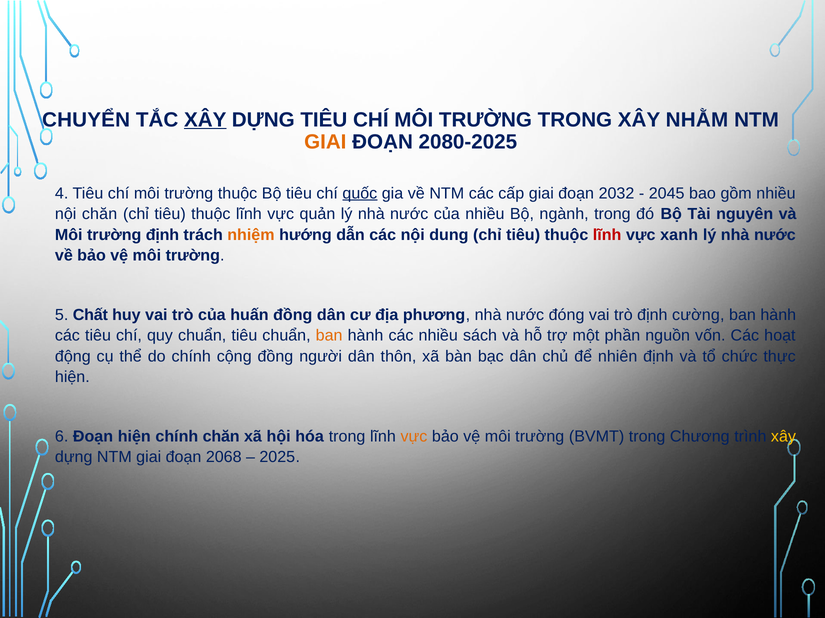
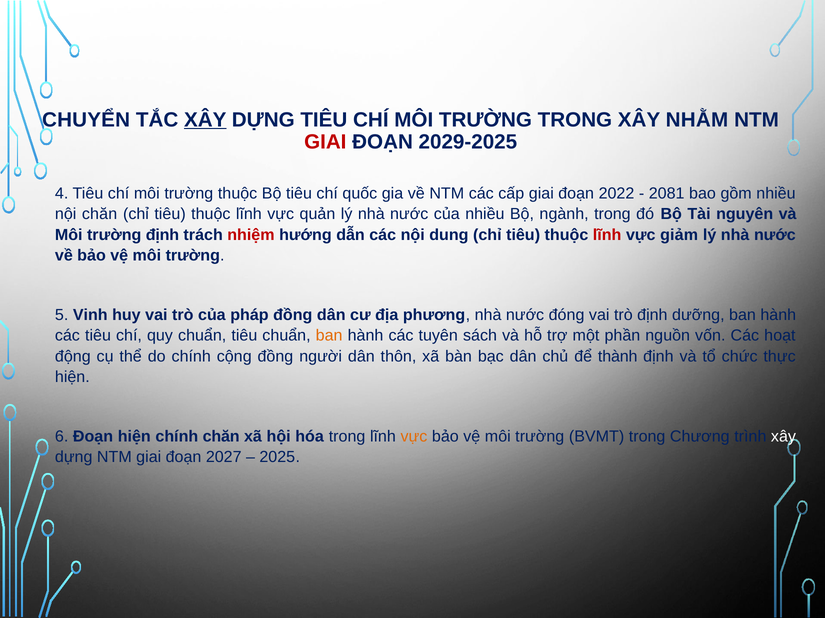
GIAI at (325, 142) colour: orange -> red
2080-2025: 2080-2025 -> 2029-2025
quốc underline: present -> none
2032: 2032 -> 2022
2045: 2045 -> 2081
nhiệm colour: orange -> red
xanh: xanh -> giảm
Chất: Chất -> Vinh
huấn: huấn -> pháp
cường: cường -> dưỡng
các nhiều: nhiều -> tuyên
nhiên: nhiên -> thành
xây at (783, 437) colour: yellow -> white
2068: 2068 -> 2027
